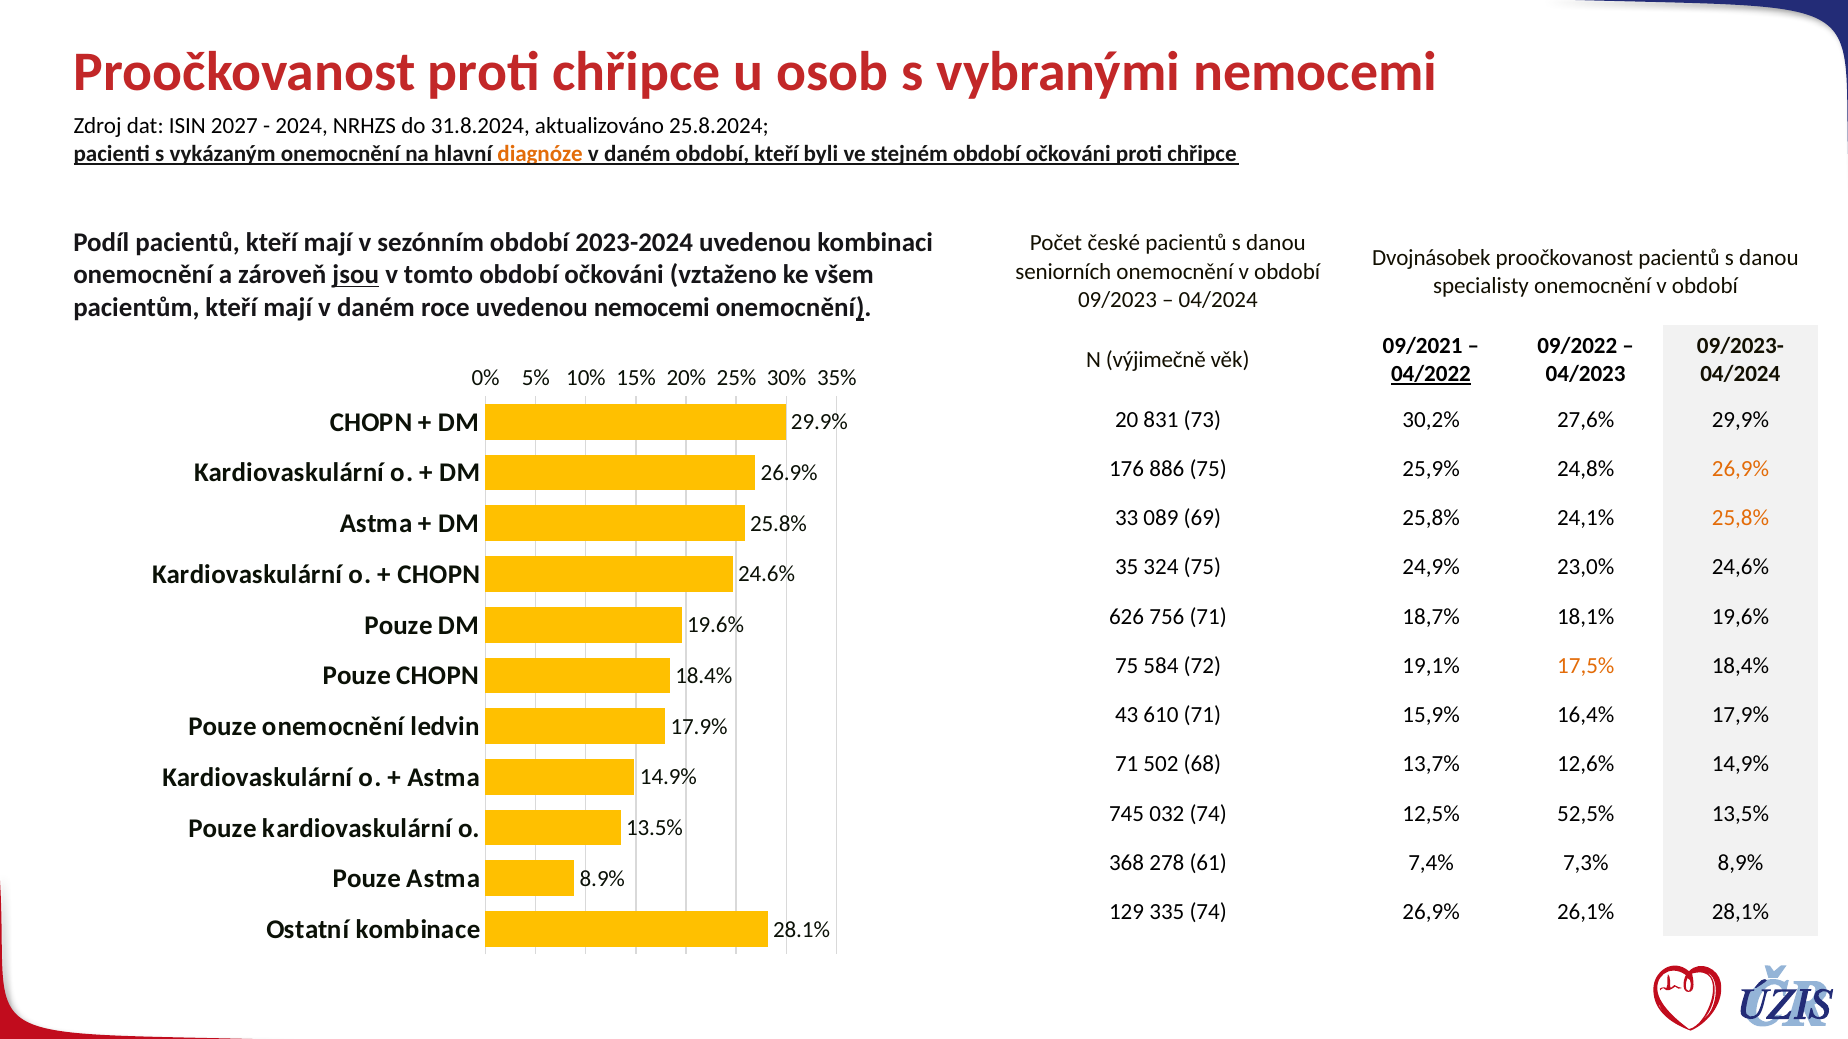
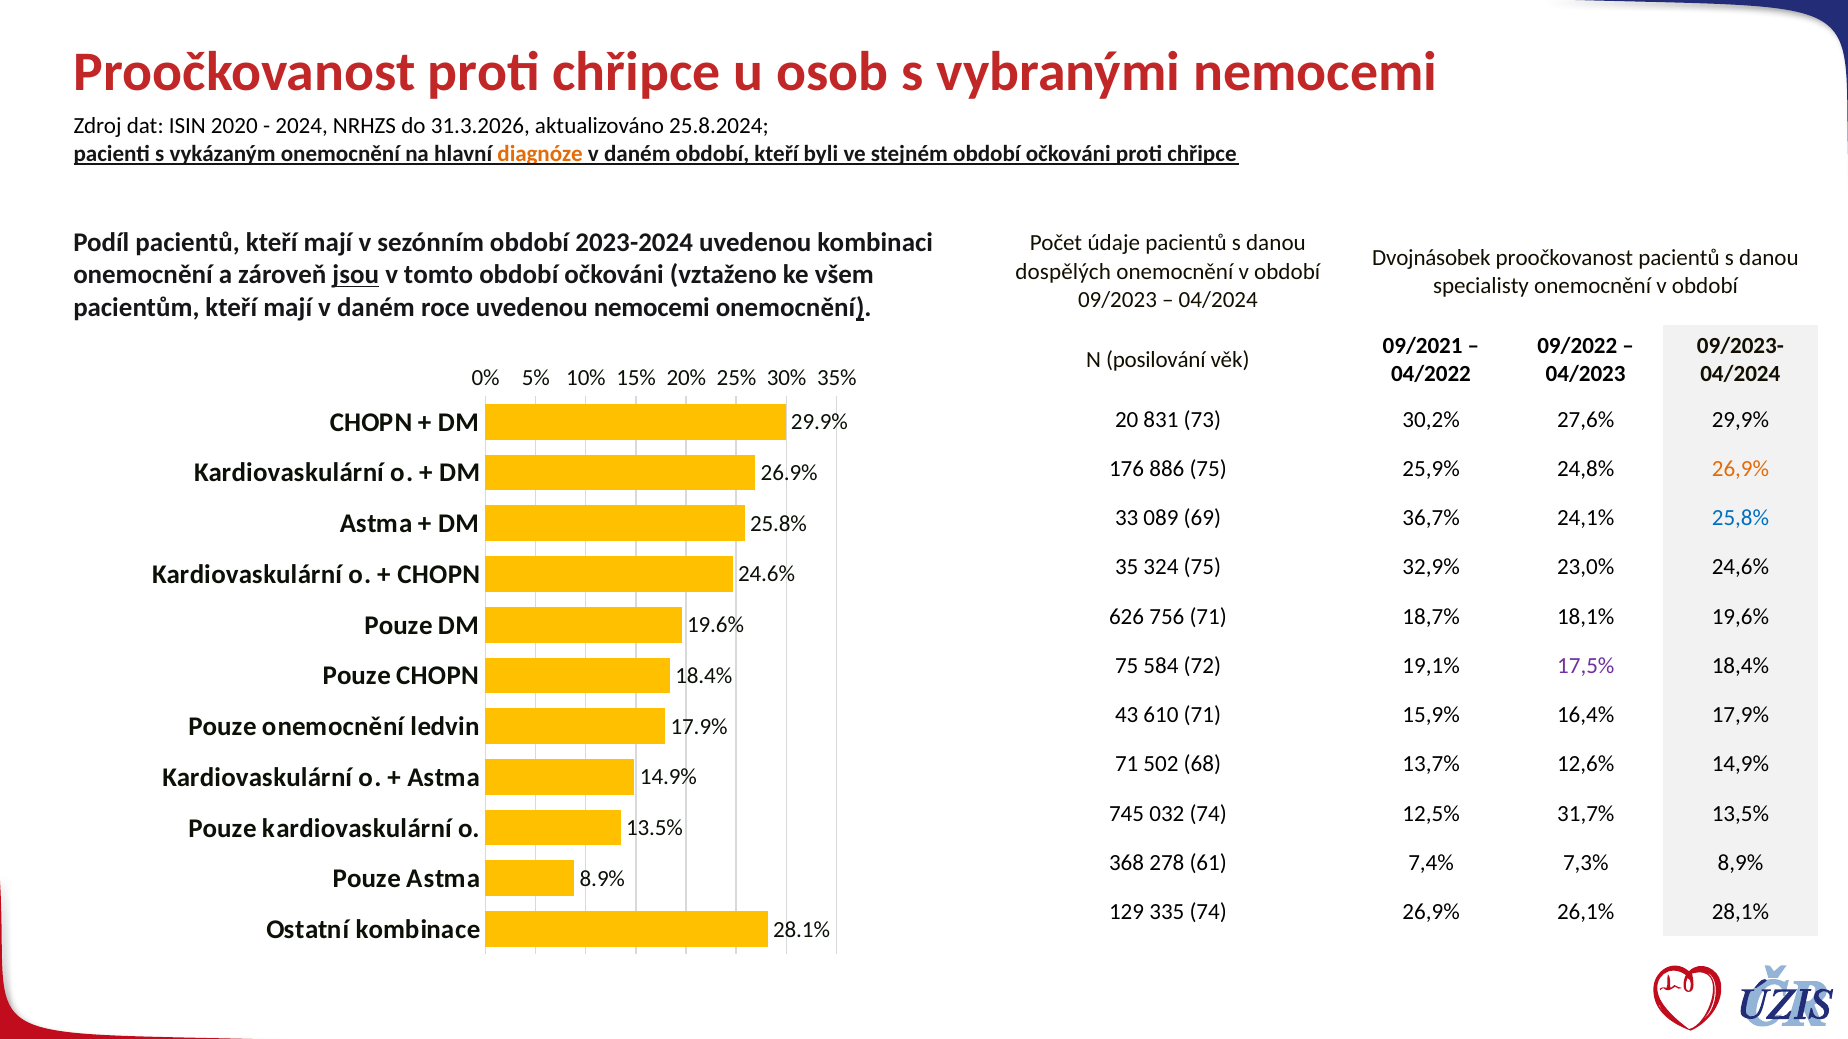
2027: 2027 -> 2020
31.8.2024: 31.8.2024 -> 31.3.2026
české: české -> údaje
seniorních: seniorních -> dospělých
výjimečně: výjimečně -> posilování
04/2022 underline: present -> none
69 25,8%: 25,8% -> 36,7%
25,8% at (1740, 518) colour: orange -> blue
24,9%: 24,9% -> 32,9%
17,5% colour: orange -> purple
52,5%: 52,5% -> 31,7%
